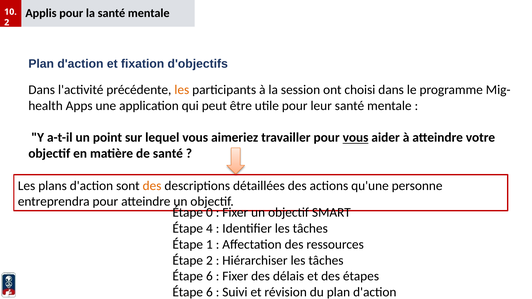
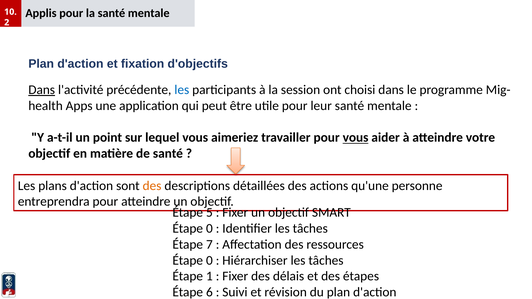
Dans at (42, 90) underline: none -> present
les at (182, 90) colour: orange -> blue
0: 0 -> 5
4 at (209, 229): 4 -> 0
1: 1 -> 7
2 at (209, 261): 2 -> 0
6 at (209, 276): 6 -> 1
